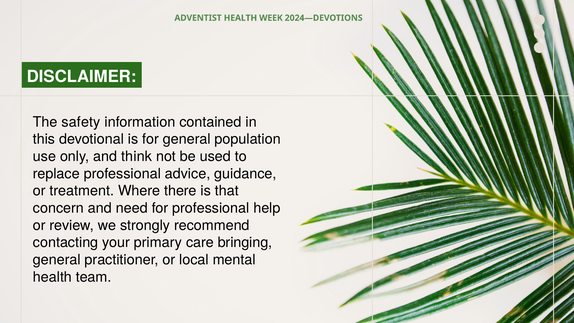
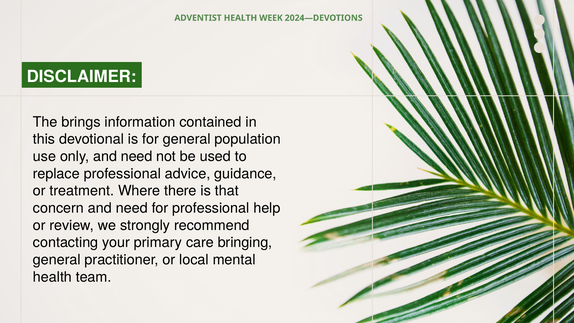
safety: safety -> brings
only and think: think -> need
